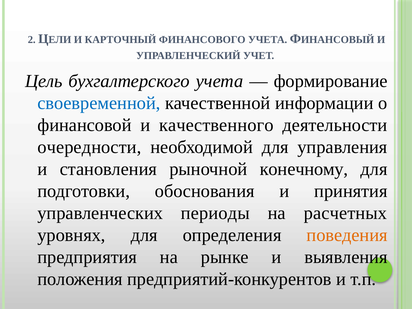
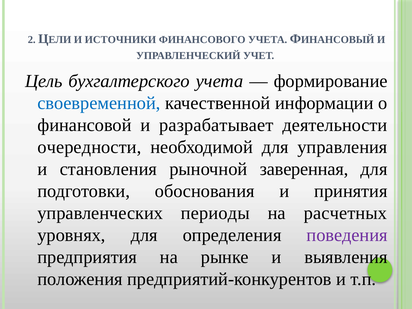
КАРТОЧНЫЙ: КАРТОЧНЫЙ -> ИСТОЧНИКИ
качественного: качественного -> разрабатывает
конечному: конечному -> заверенная
поведения colour: orange -> purple
